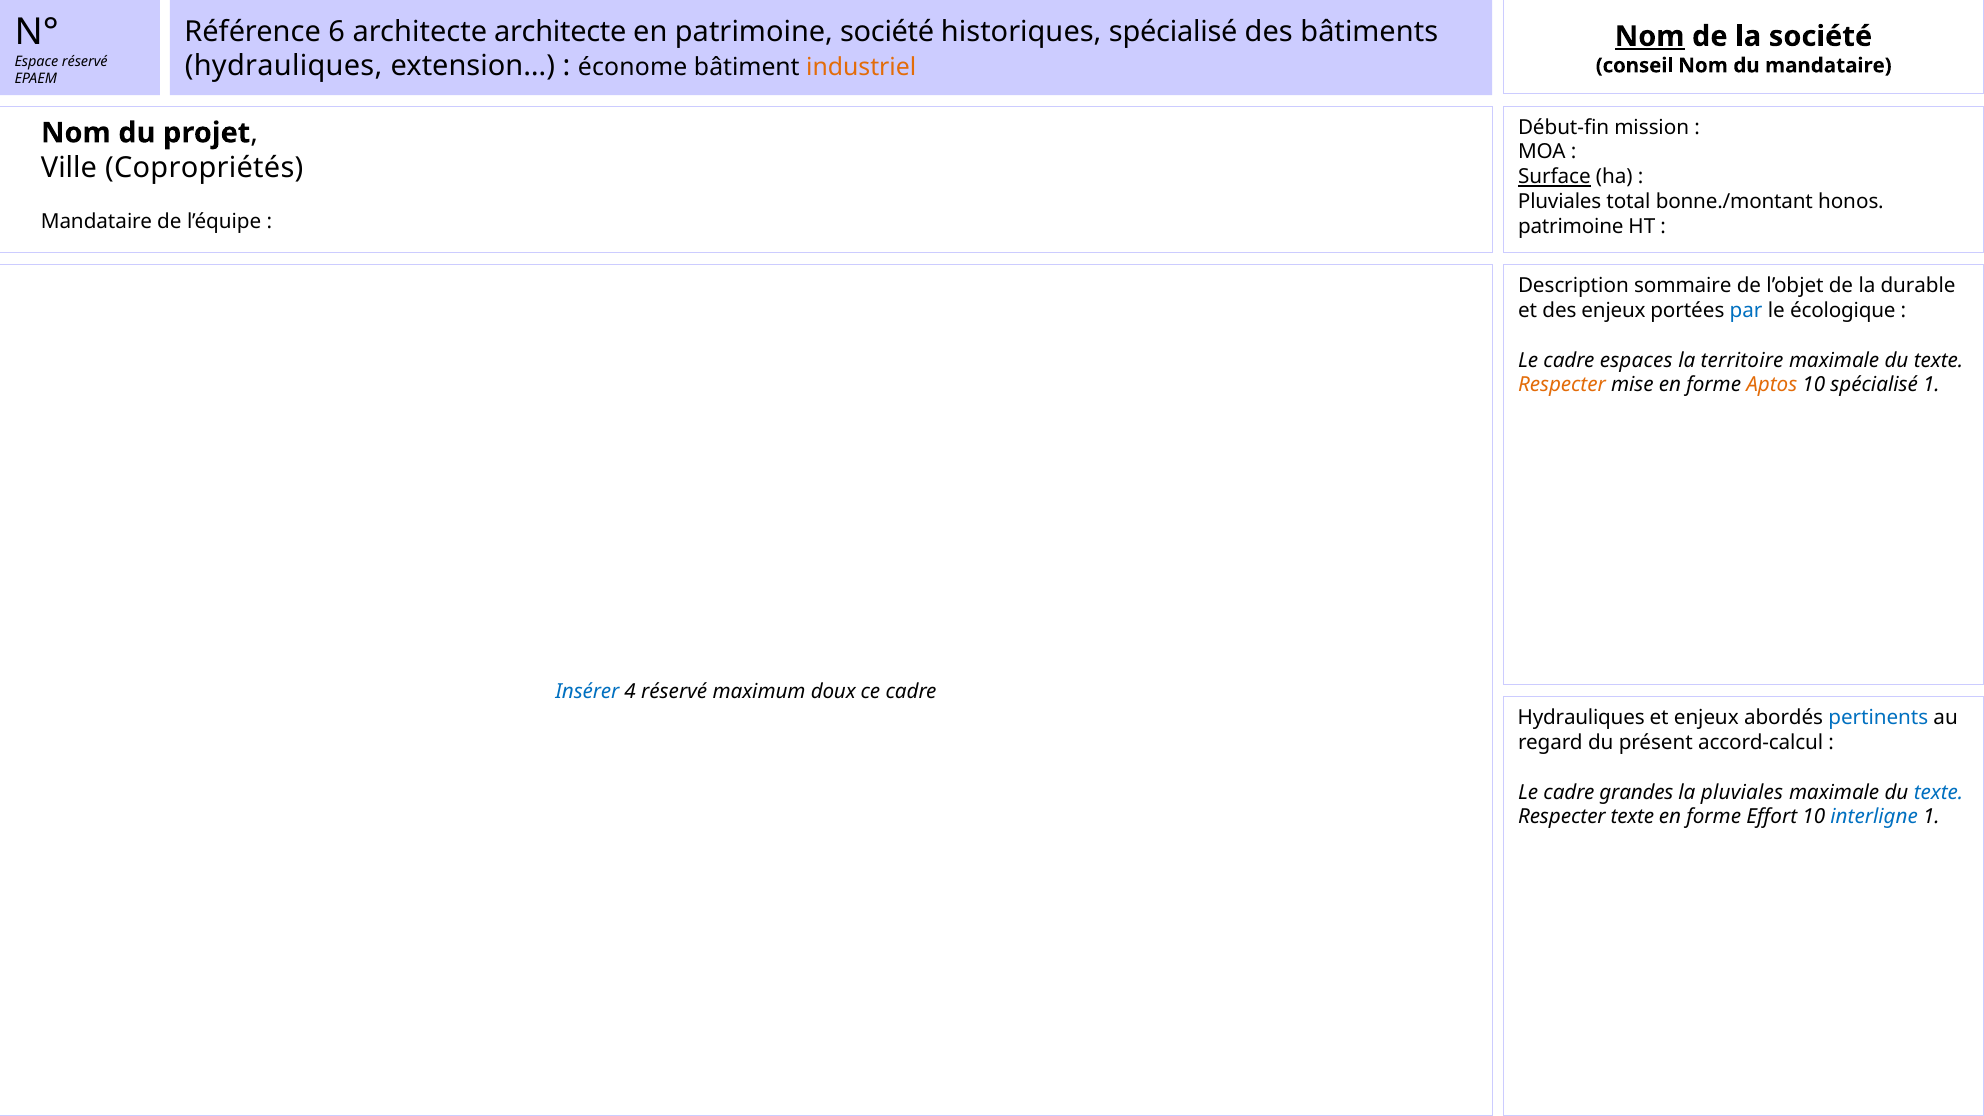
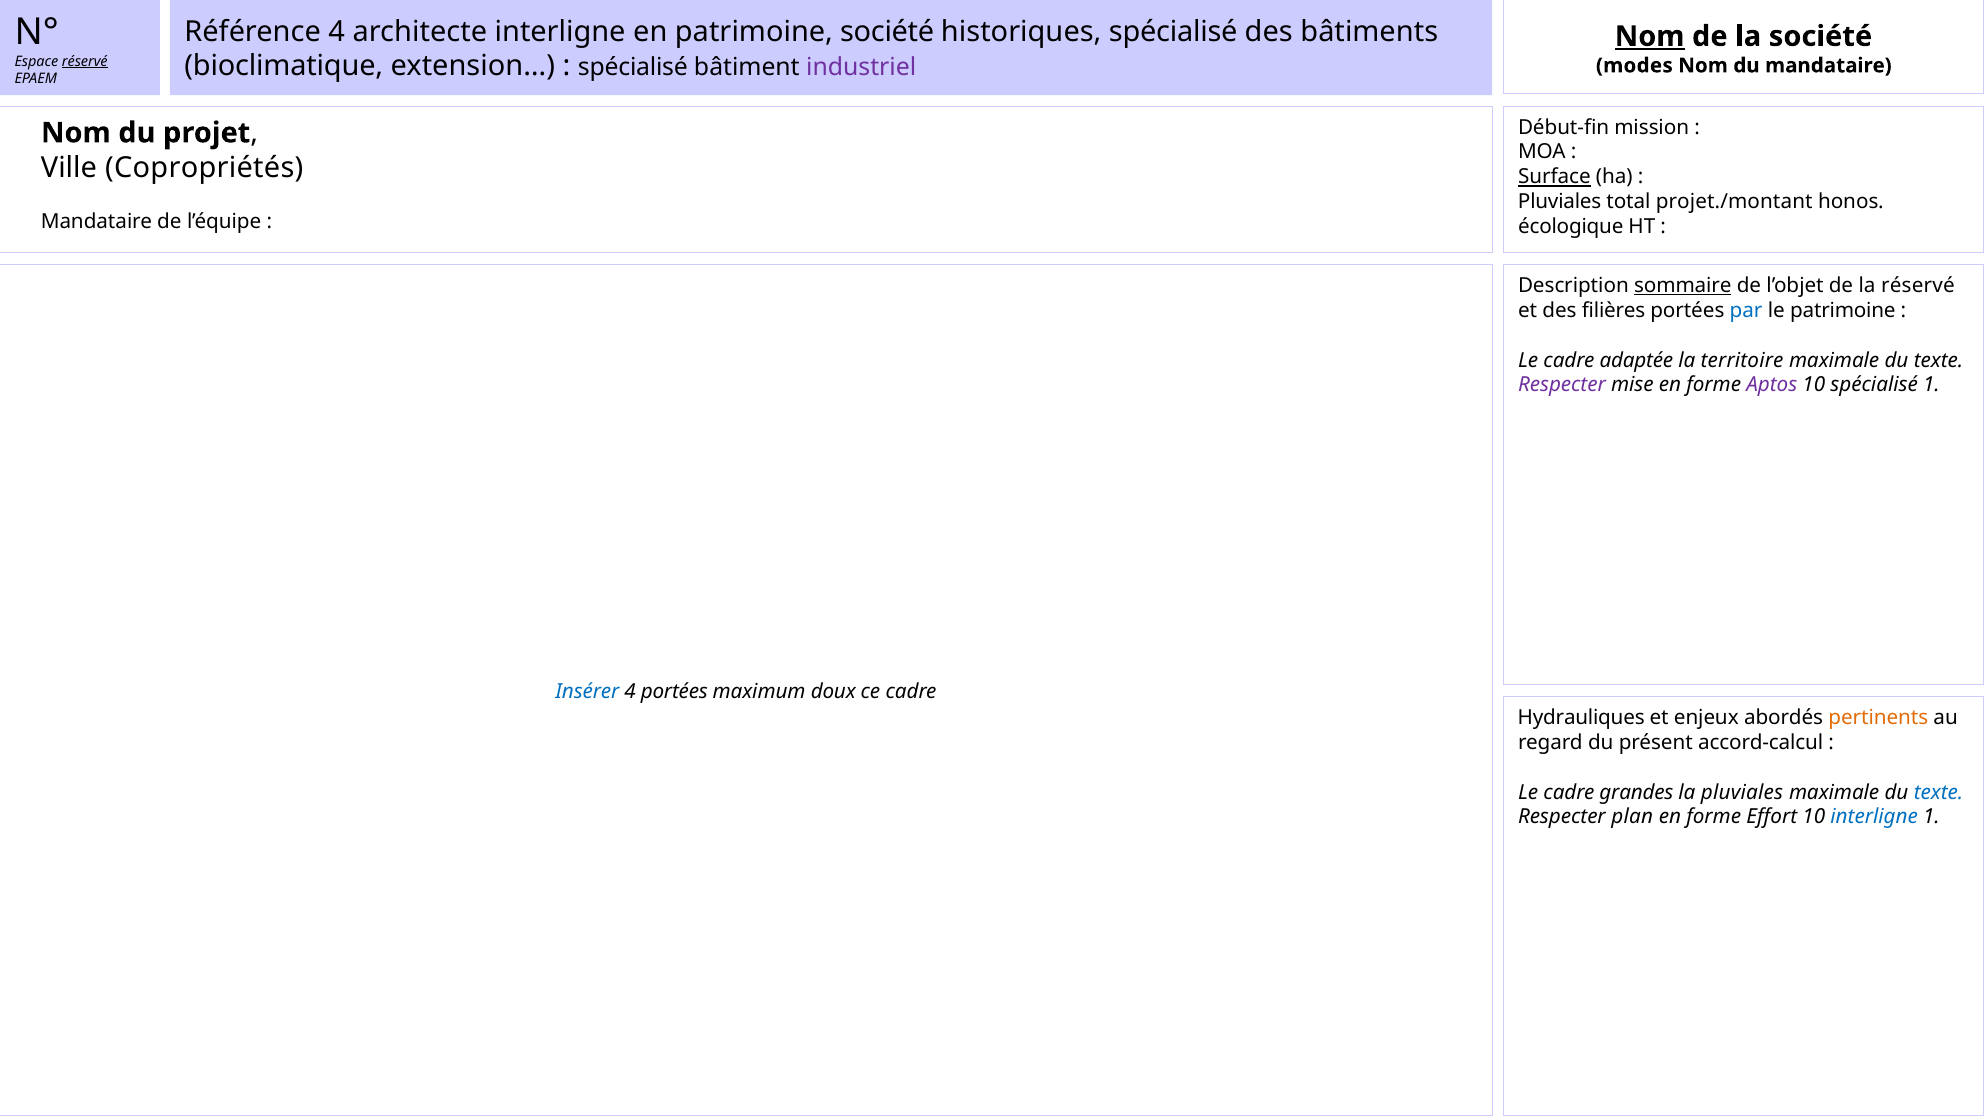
Référence 6: 6 -> 4
architecte architecte: architecte -> interligne
réservé at (85, 62) underline: none -> present
hydrauliques at (284, 66): hydrauliques -> bioclimatique
économe at (633, 68): économe -> spécialisé
industriel colour: orange -> purple
conseil: conseil -> modes
bonne./montant: bonne./montant -> projet./montant
patrimoine at (1571, 227): patrimoine -> écologique
sommaire underline: none -> present
la durable: durable -> réservé
des enjeux: enjeux -> filières
le écologique: écologique -> patrimoine
espaces: espaces -> adaptée
Respecter at (1562, 385) colour: orange -> purple
Aptos colour: orange -> purple
4 réservé: réservé -> portées
pertinents colour: blue -> orange
Respecter texte: texte -> plan
